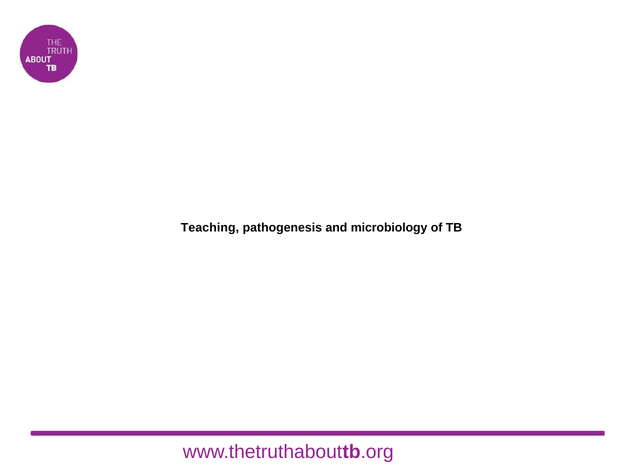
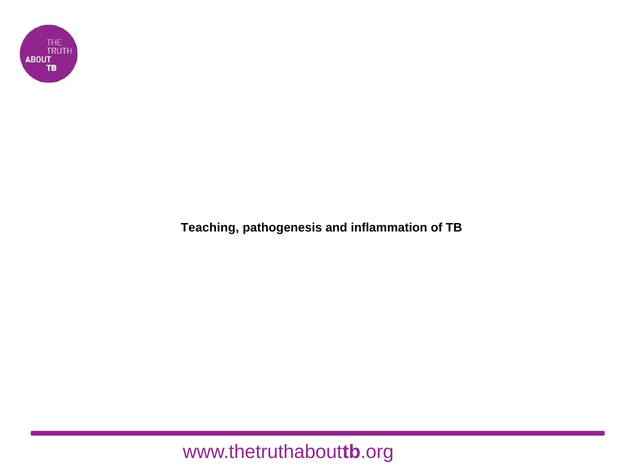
microbiology: microbiology -> inflammation
